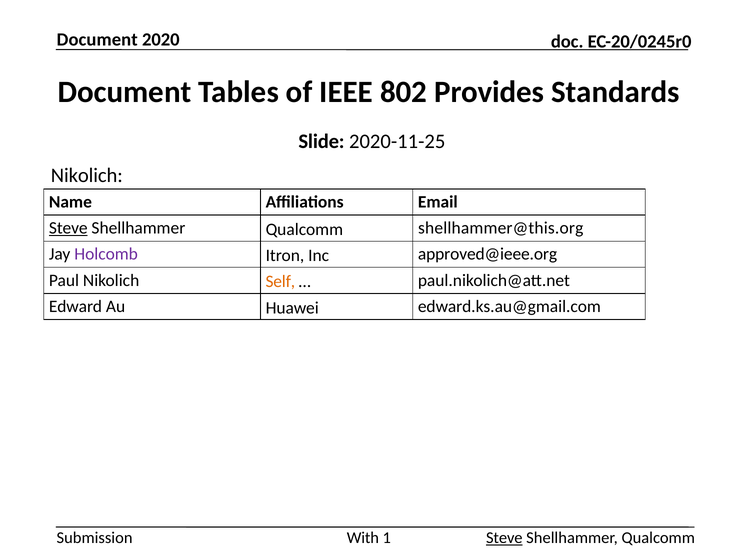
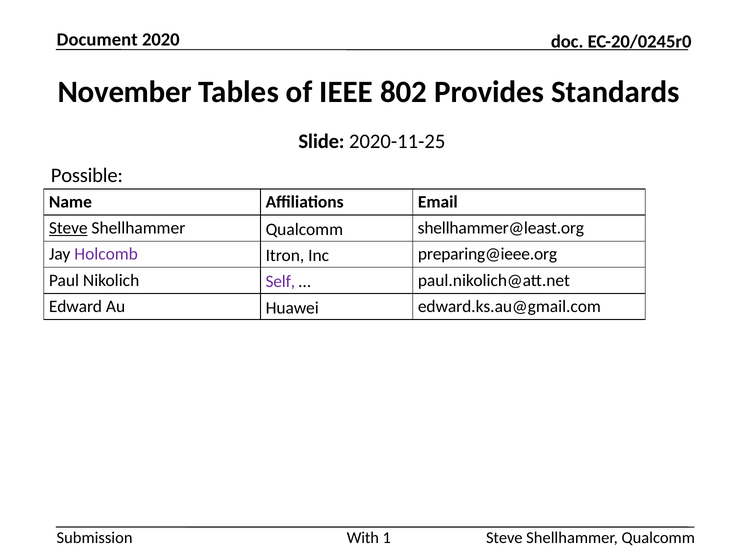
Document at (125, 92): Document -> November
Nikolich at (87, 175): Nikolich -> Possible
shellhammer@this.org: shellhammer@this.org -> shellhammer@least.org
approved@ieee.org: approved@ieee.org -> preparing@ieee.org
Self colour: orange -> purple
Steve at (504, 538) underline: present -> none
